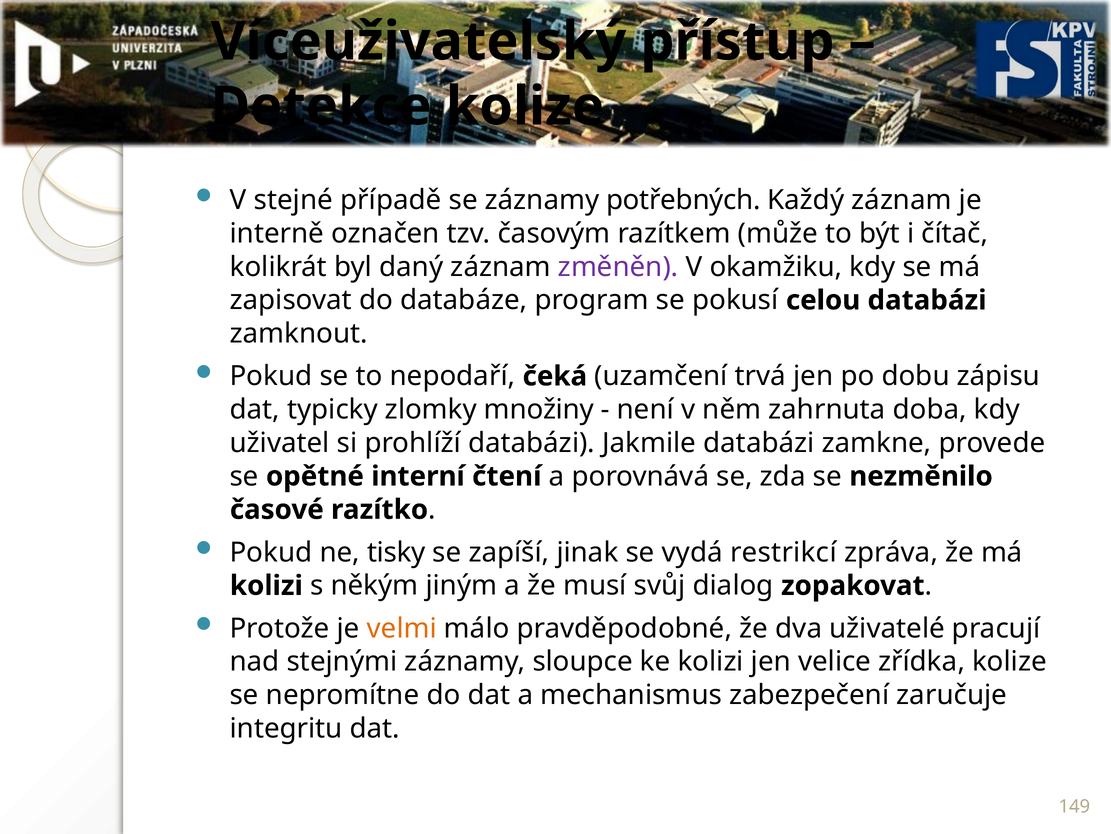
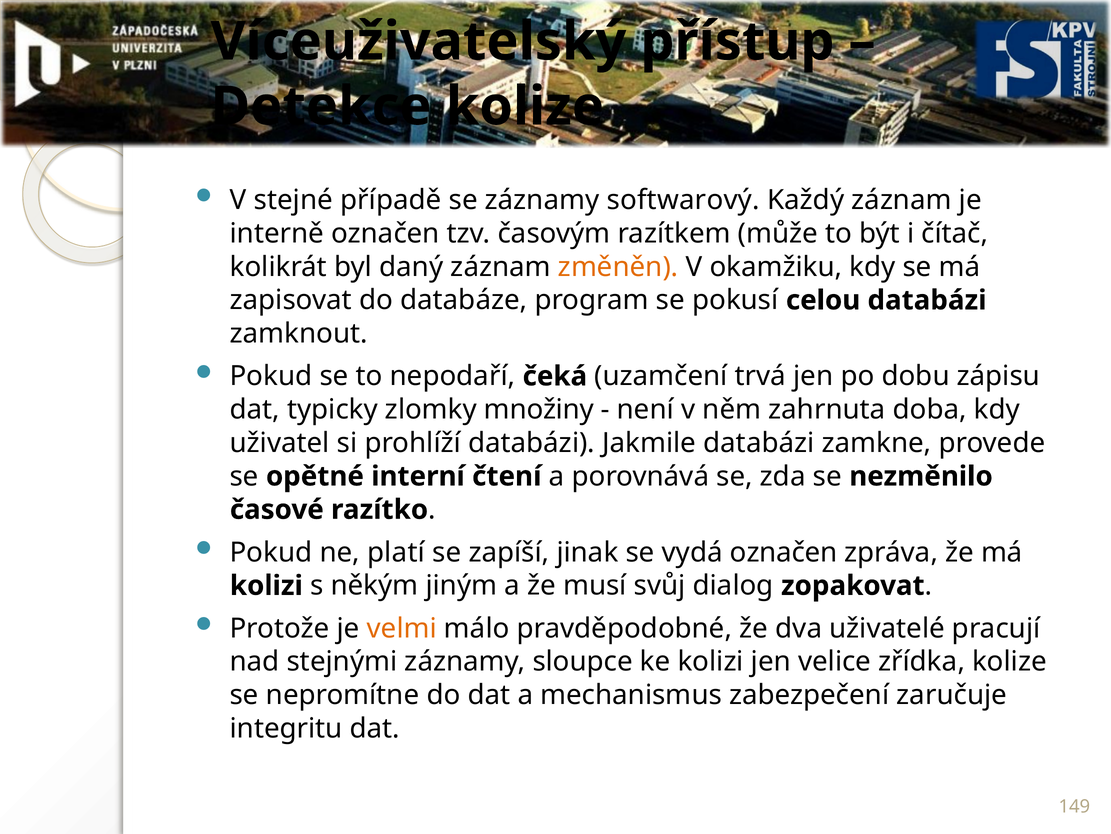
potřebných: potřebných -> softwarový
změněn colour: purple -> orange
tisky: tisky -> platí
vydá restrikcí: restrikcí -> označen
